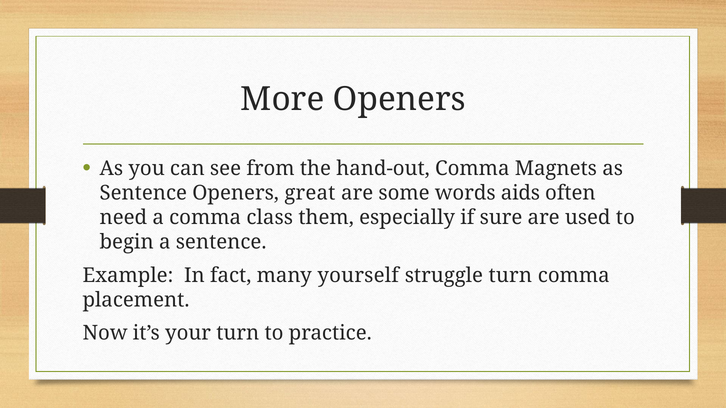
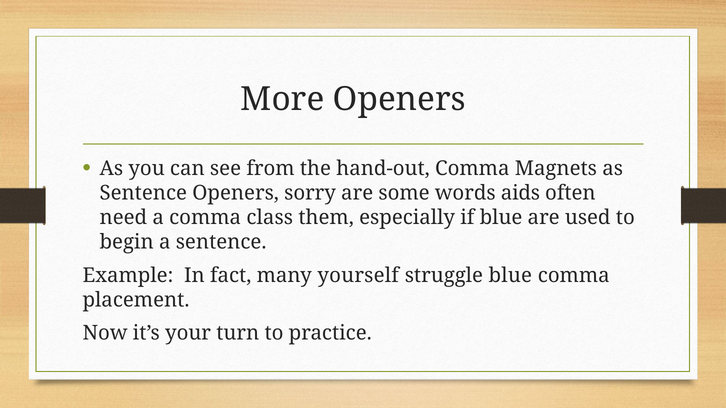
great: great -> sorry
if sure: sure -> blue
struggle turn: turn -> blue
